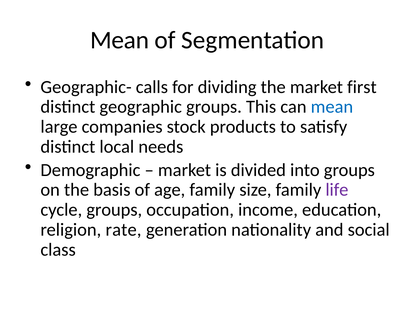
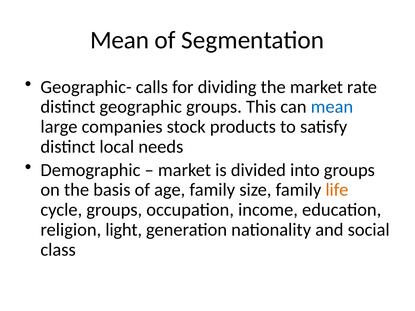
first: first -> rate
life colour: purple -> orange
rate: rate -> light
